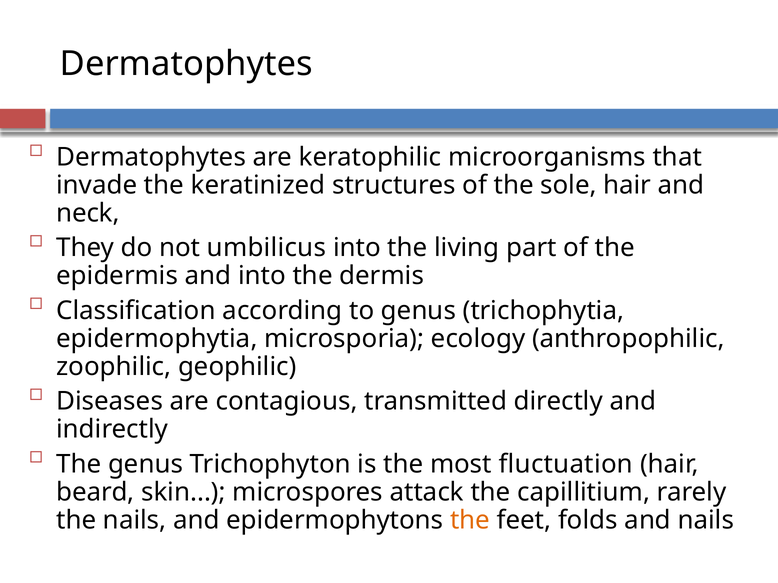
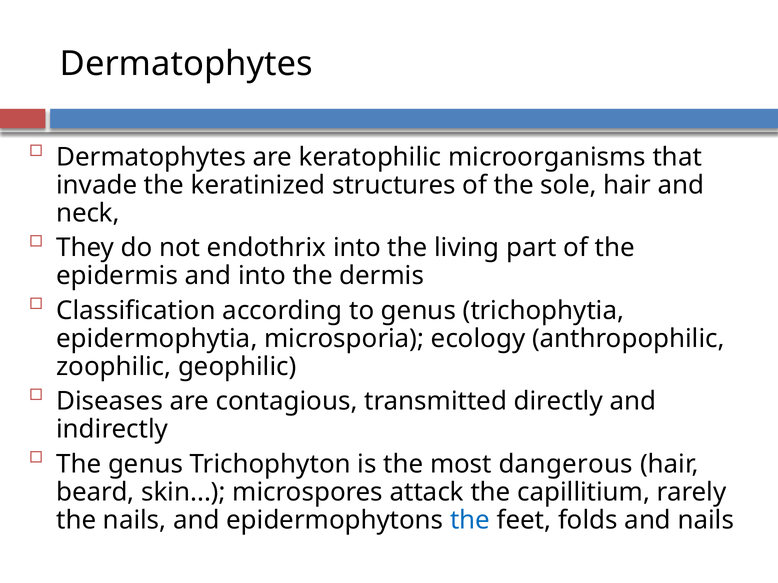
umbilicus: umbilicus -> endothrix
fluctuation: fluctuation -> dangerous
the at (470, 521) colour: orange -> blue
